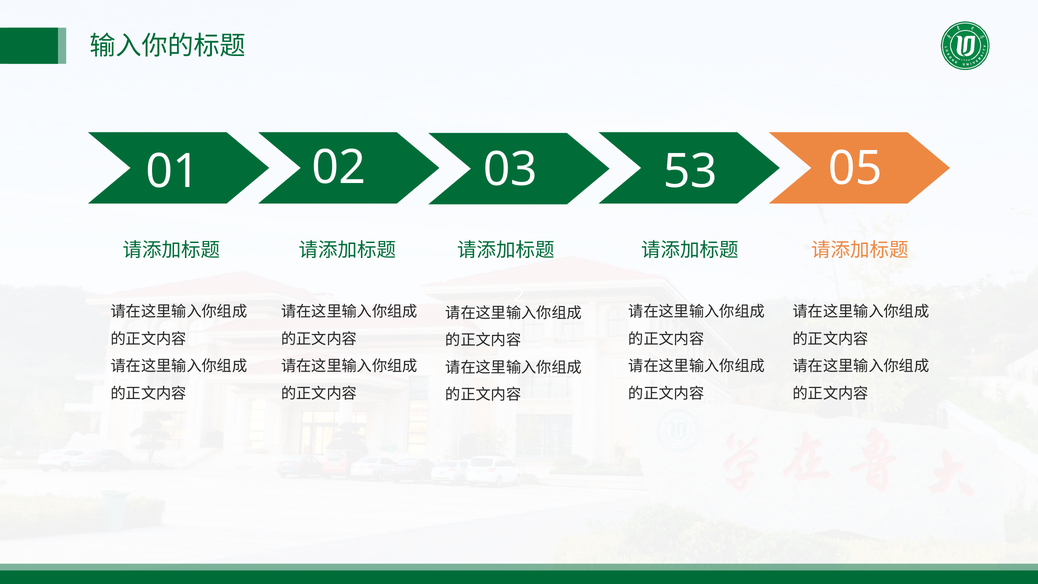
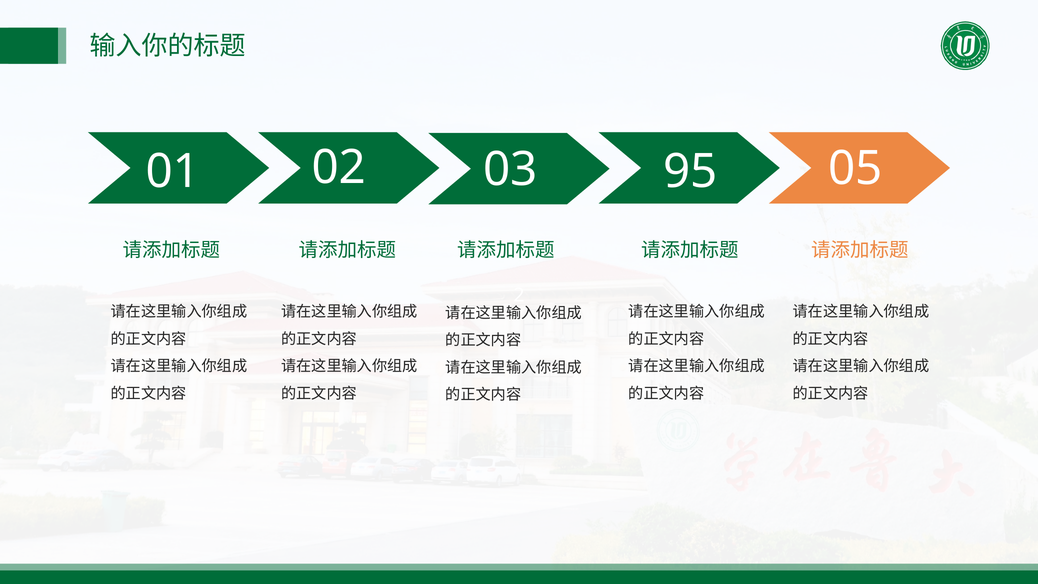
53: 53 -> 95
